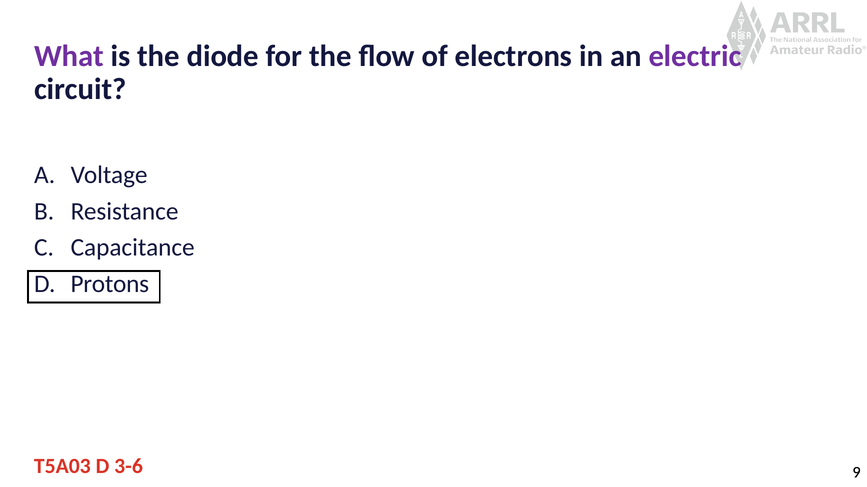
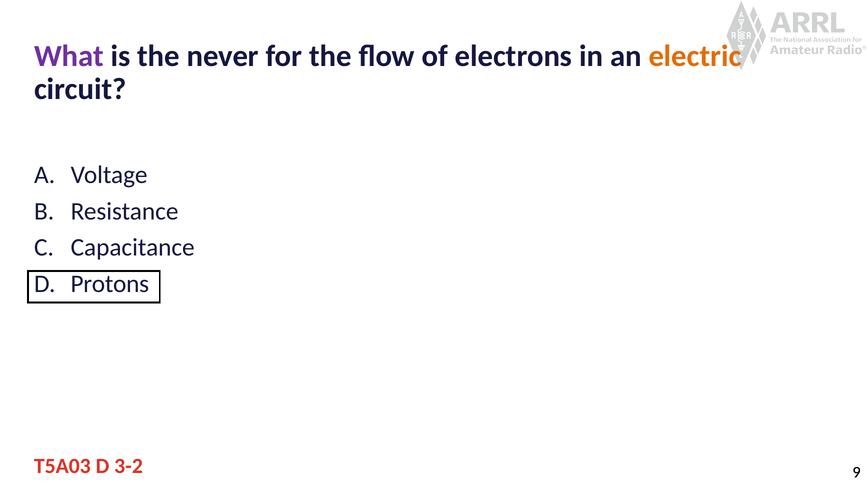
diode: diode -> never
electric colour: purple -> orange
3-6: 3-6 -> 3-2
